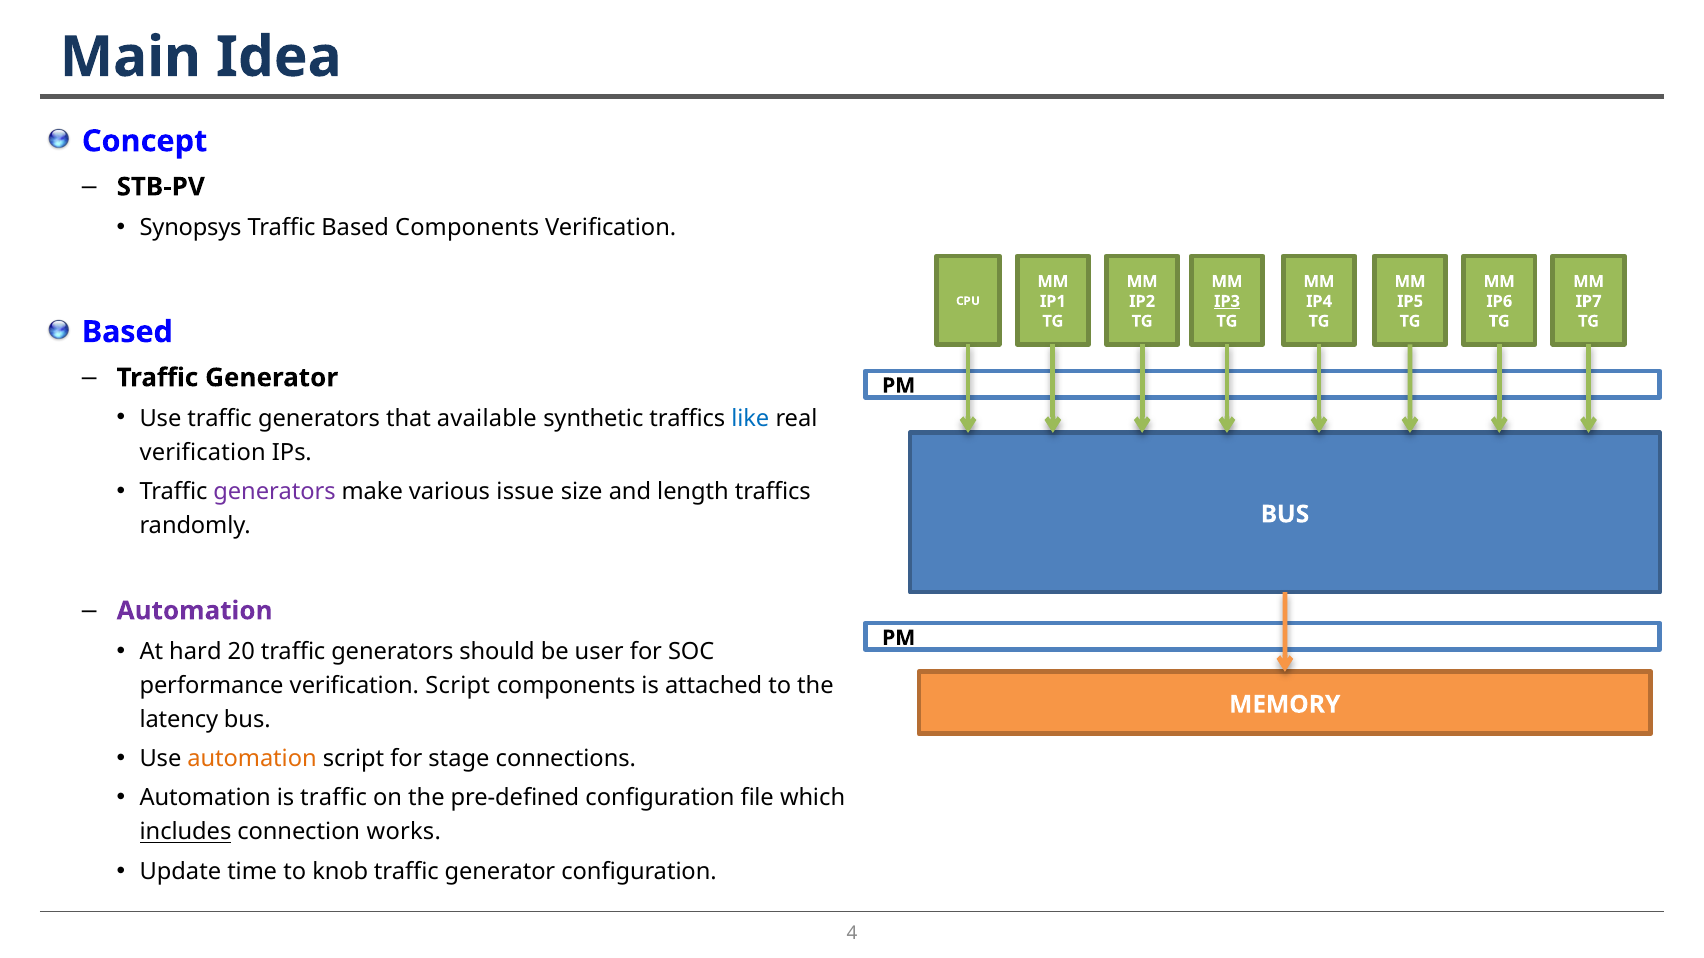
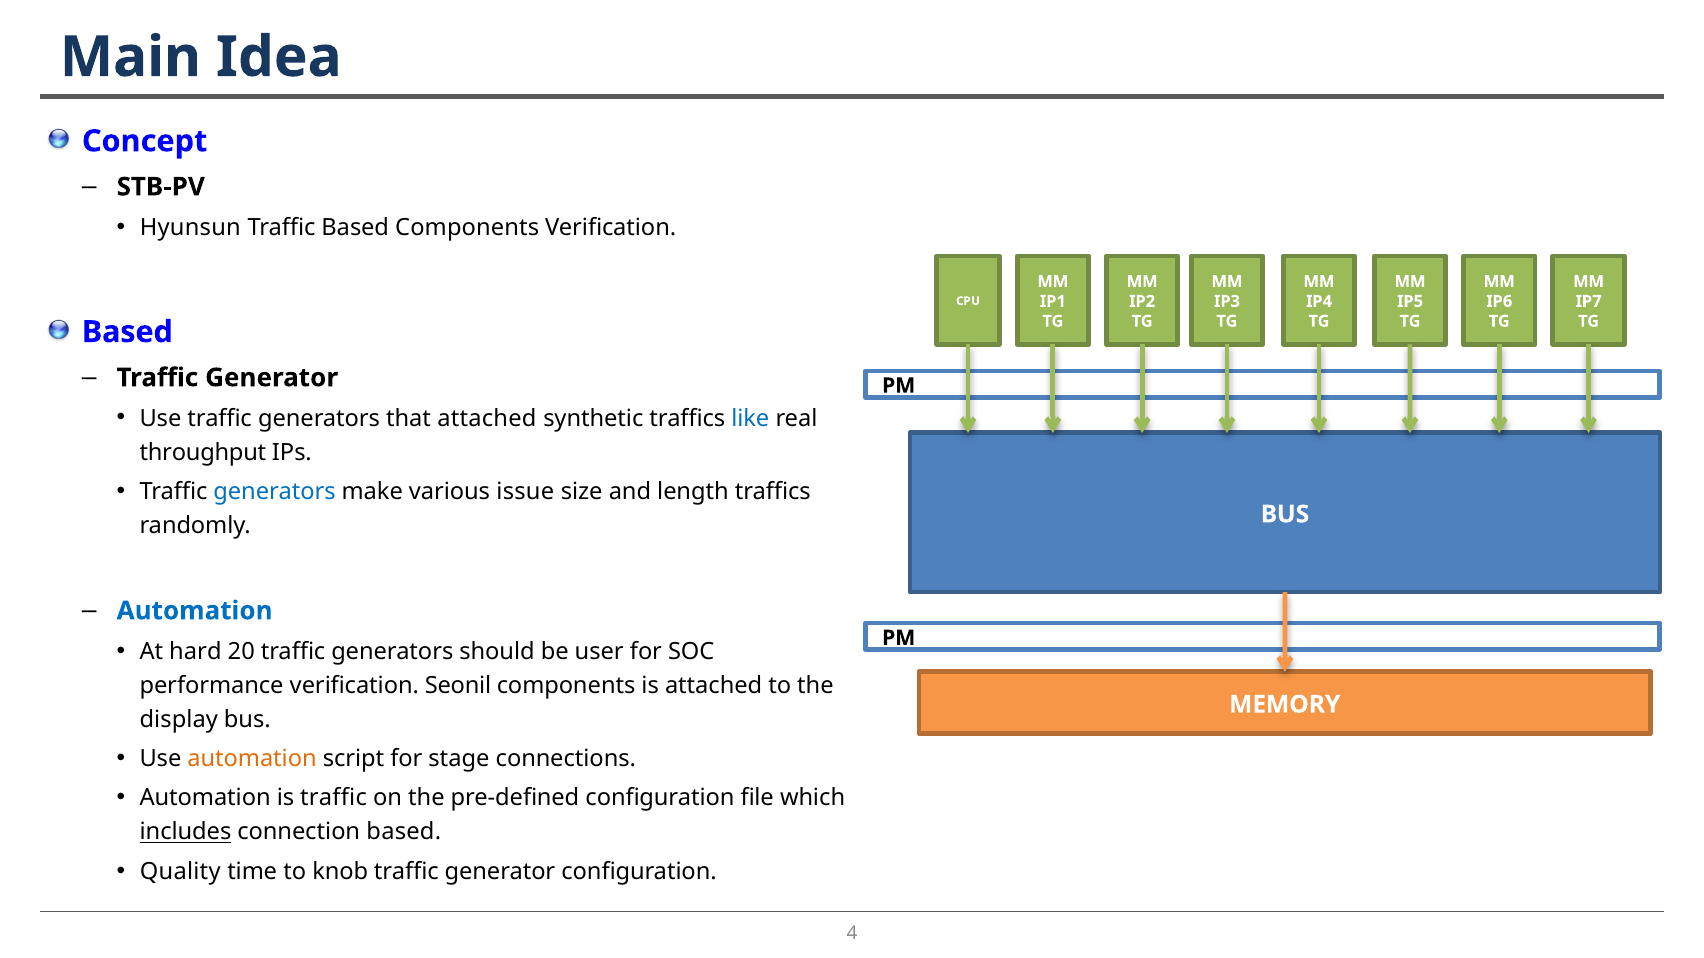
Synopsys: Synopsys -> Hyunsun
IP3 underline: present -> none
that available: available -> attached
verification at (203, 453): verification -> throughput
generators at (275, 492) colour: purple -> blue
Automation at (195, 611) colour: purple -> blue
verification Script: Script -> Seonil
latency: latency -> display
connection works: works -> based
Update: Update -> Quality
